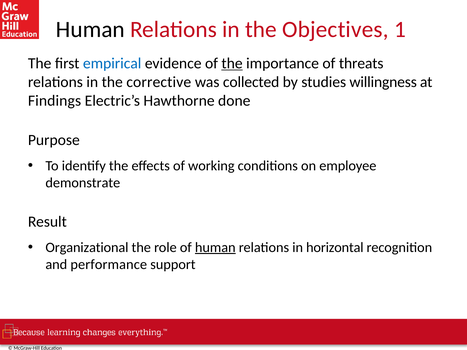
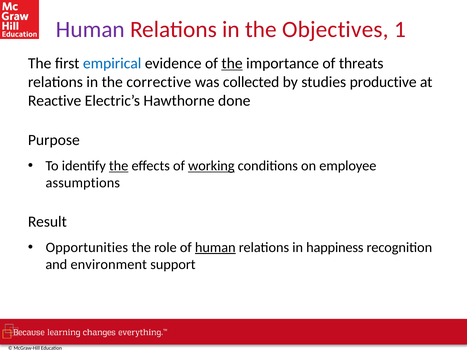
Human at (90, 30) colour: black -> purple
willingness: willingness -> productive
Findings: Findings -> Reactive
the at (119, 166) underline: none -> present
working underline: none -> present
demonstrate: demonstrate -> assumptions
Organizational: Organizational -> Opportunities
horizontal: horizontal -> happiness
performance: performance -> environment
